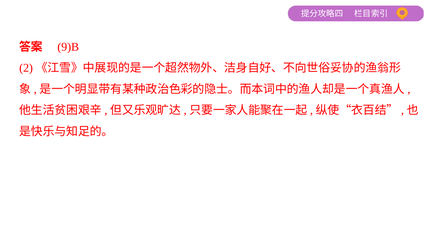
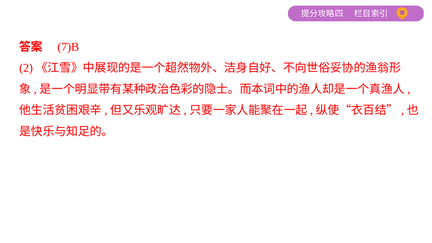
9)B: 9)B -> 7)B
